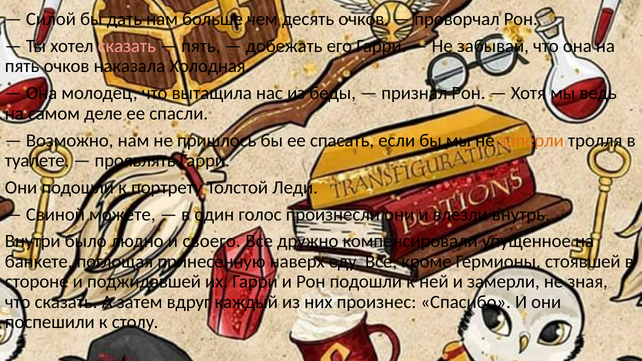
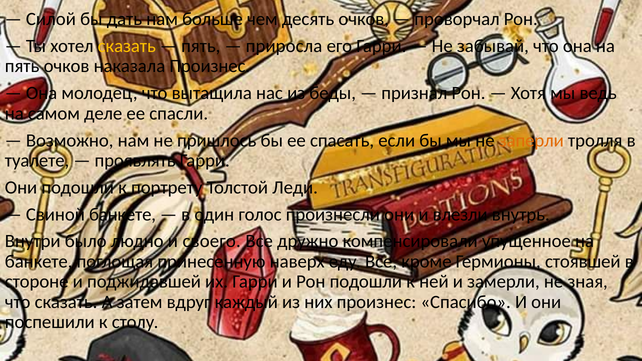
сказать at (127, 46) colour: pink -> yellow
добежать: добежать -> приросла
наказала Холодная: Холодная -> Произнес
Свиной можете: можете -> банкете
